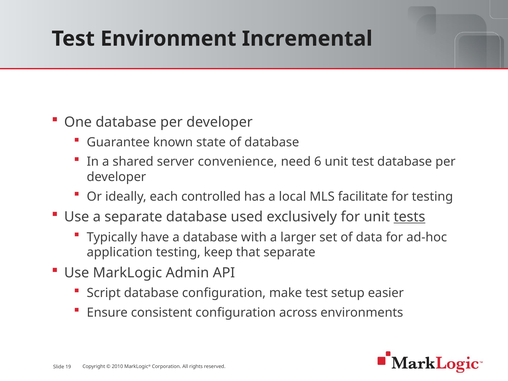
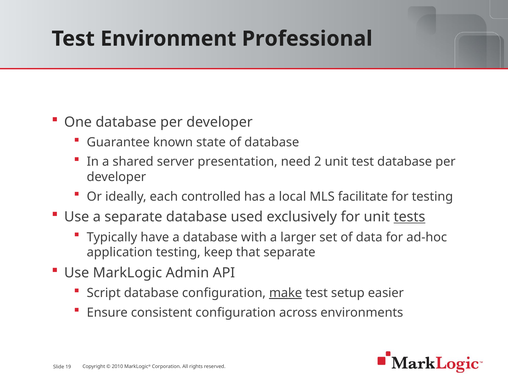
Incremental: Incremental -> Professional
convenience: convenience -> presentation
6: 6 -> 2
make underline: none -> present
